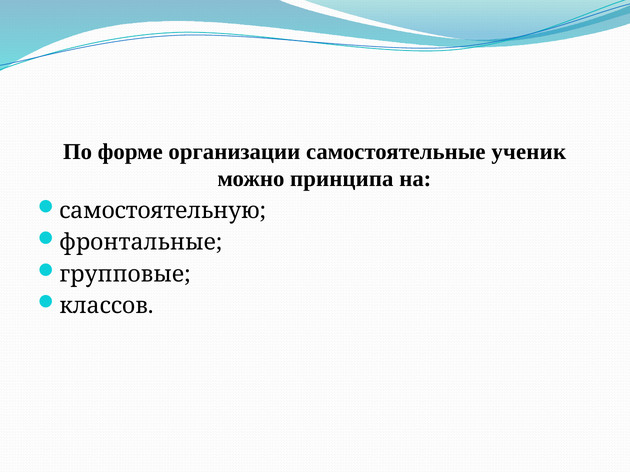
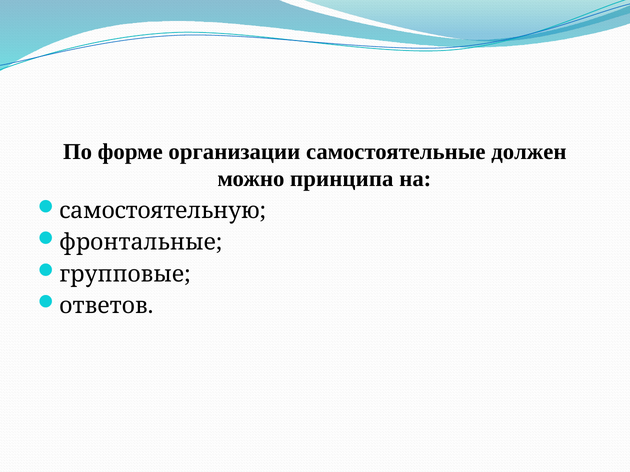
ученик: ученик -> должен
классов: классов -> ответов
